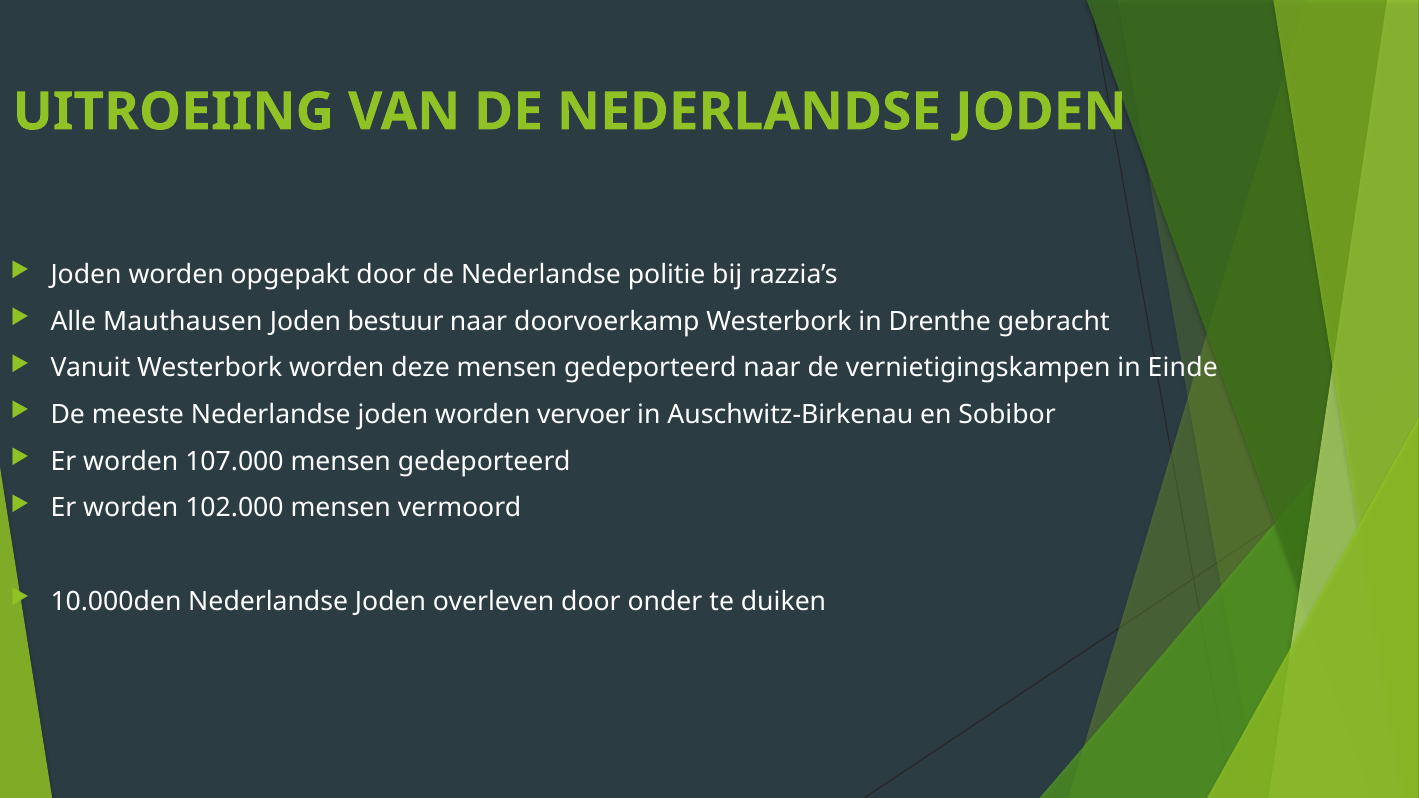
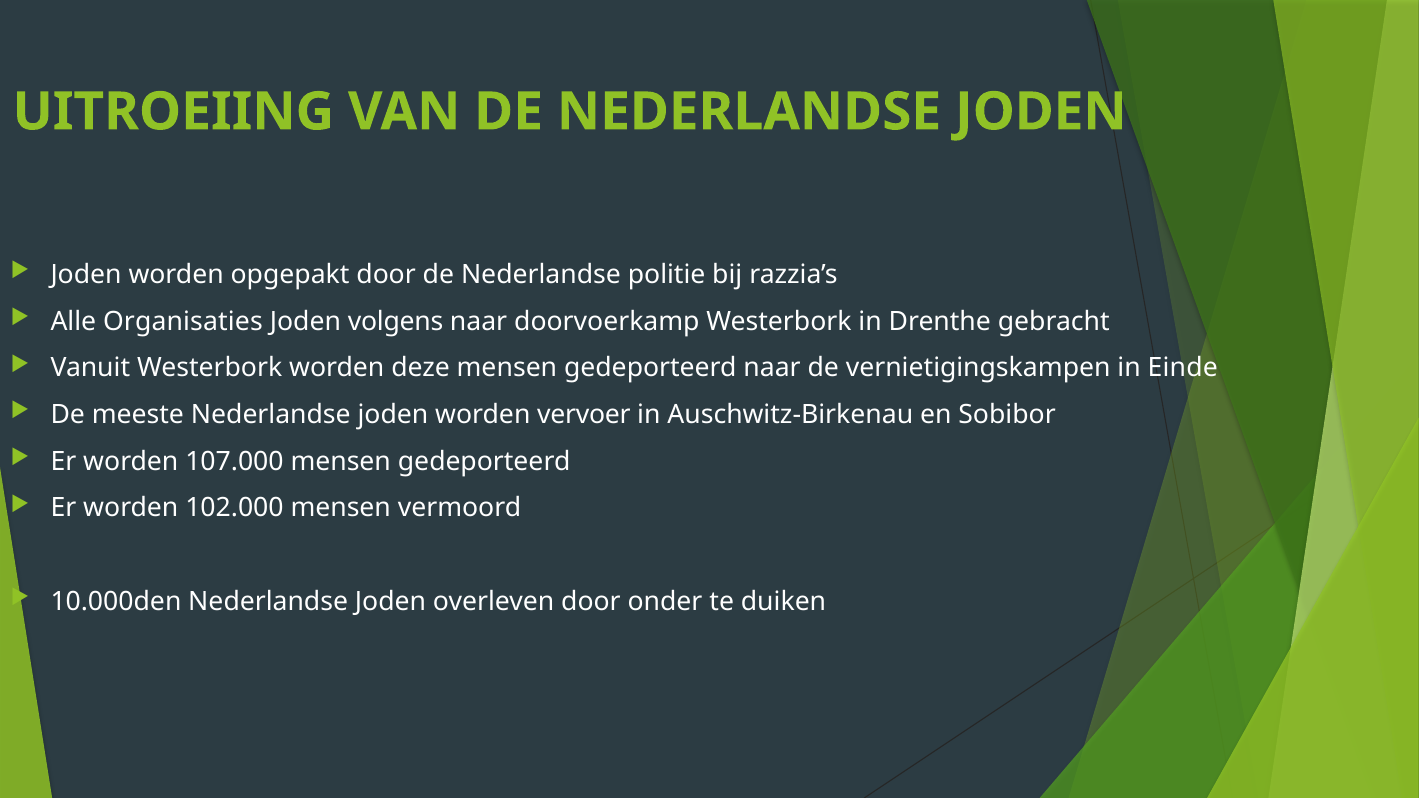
Mauthausen: Mauthausen -> Organisaties
bestuur: bestuur -> volgens
